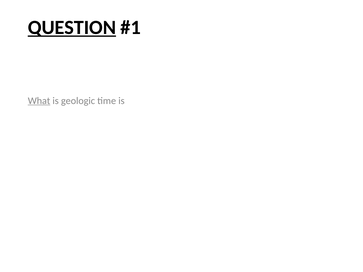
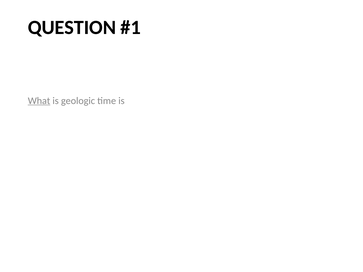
QUESTION underline: present -> none
